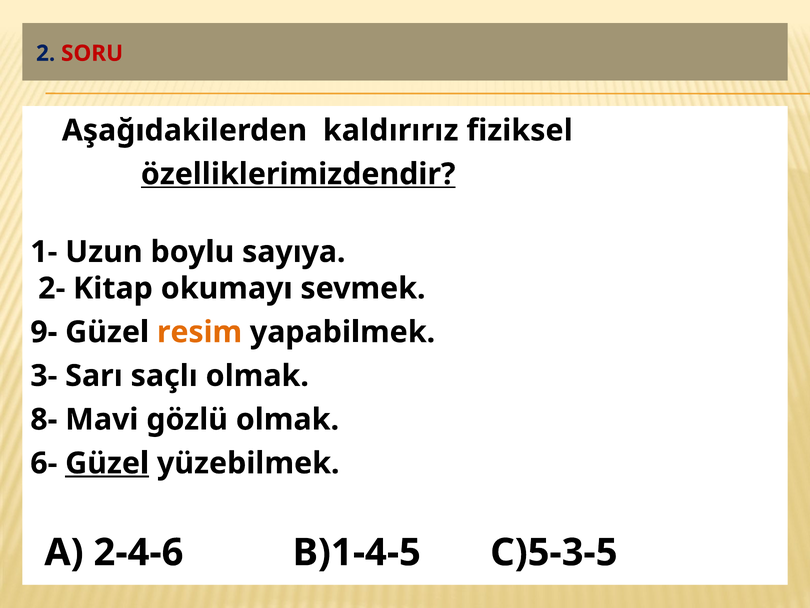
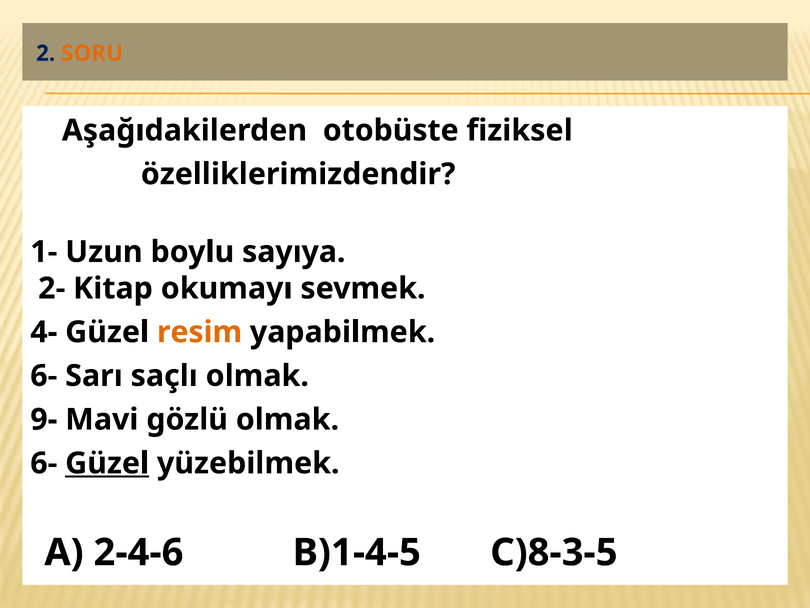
SORU colour: red -> orange
kaldırırız: kaldırırız -> otobüste
özelliklerimizdendir underline: present -> none
9-: 9- -> 4-
3- at (44, 376): 3- -> 6-
8-: 8- -> 9-
C)5-3-5: C)5-3-5 -> C)8-3-5
